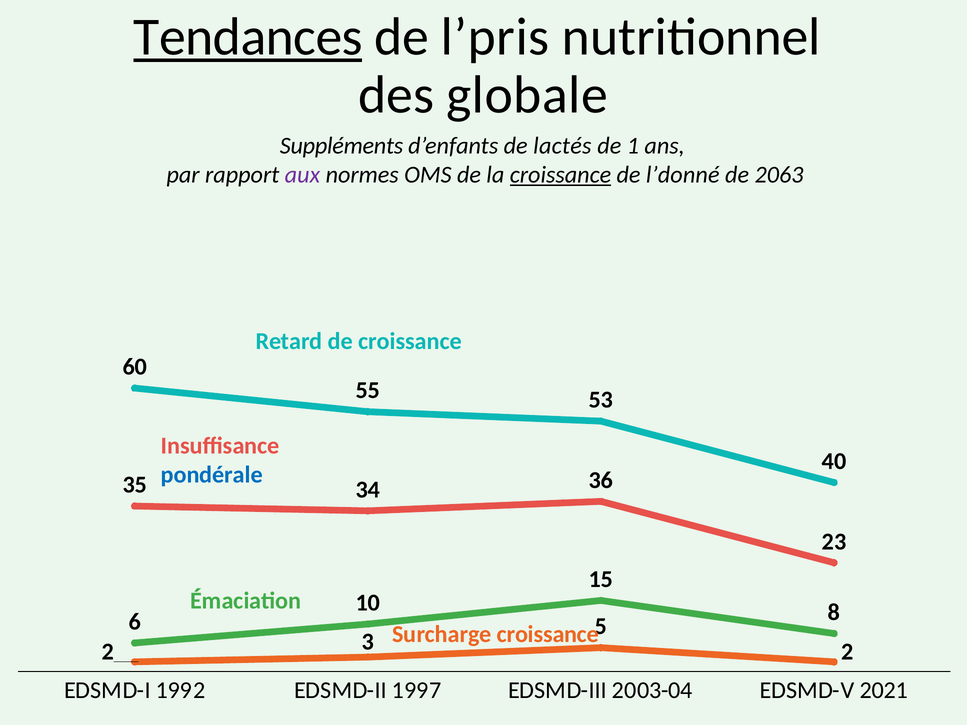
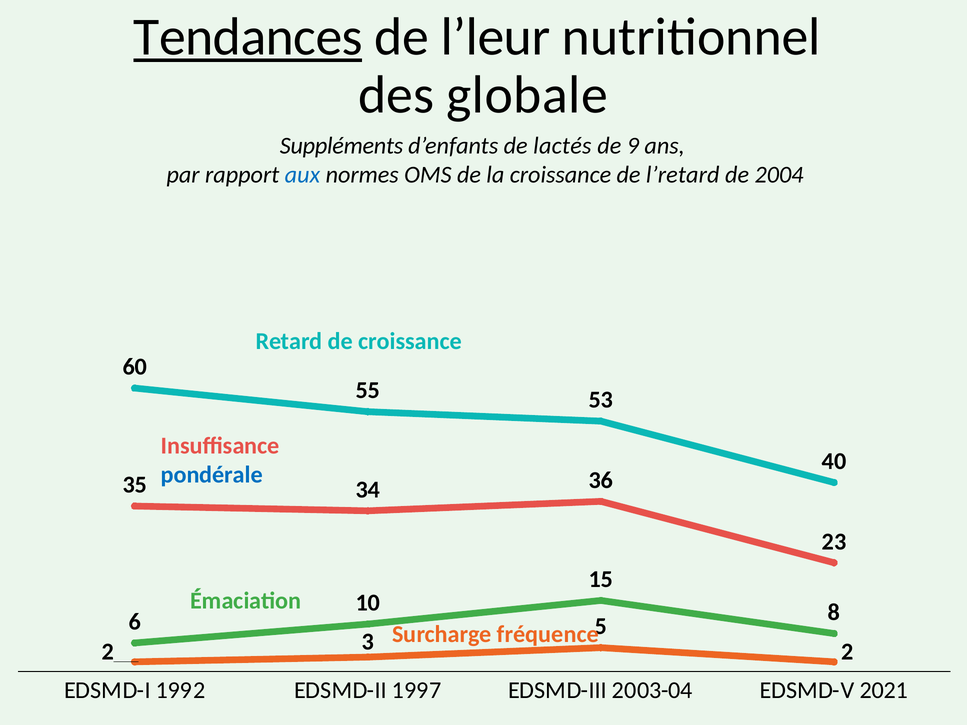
l’pris: l’pris -> l’leur
1: 1 -> 9
aux colour: purple -> blue
croissance at (561, 175) underline: present -> none
l’donné: l’donné -> l’retard
2063: 2063 -> 2004
Surcharge croissance: croissance -> fréquence
